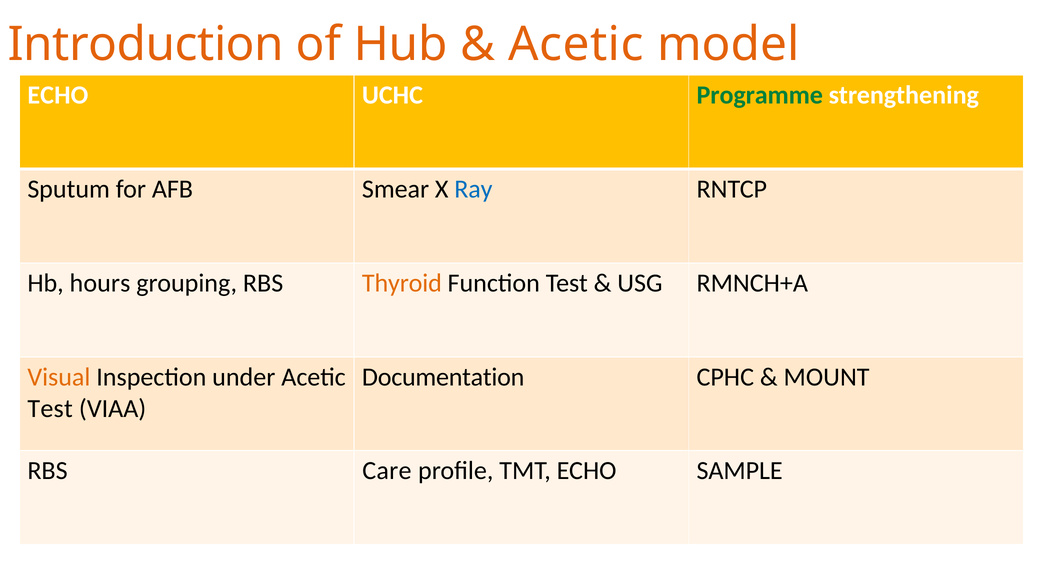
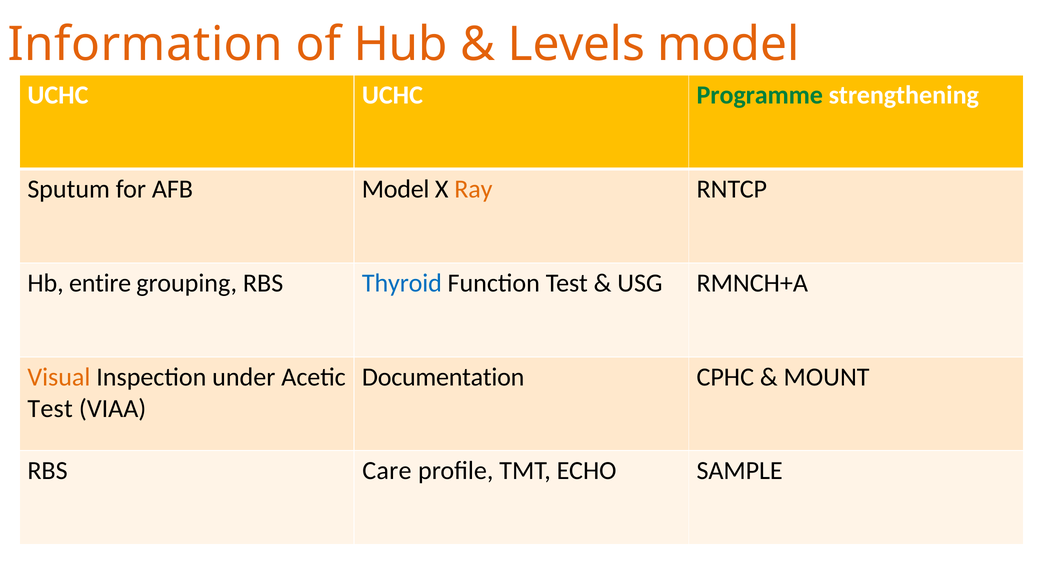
Introduction: Introduction -> Information
Acetic at (576, 44): Acetic -> Levels
ECHO at (58, 95): ECHO -> UCHC
AFB Smear: Smear -> Model
Ray colour: blue -> orange
hours: hours -> entire
Thyroid colour: orange -> blue
